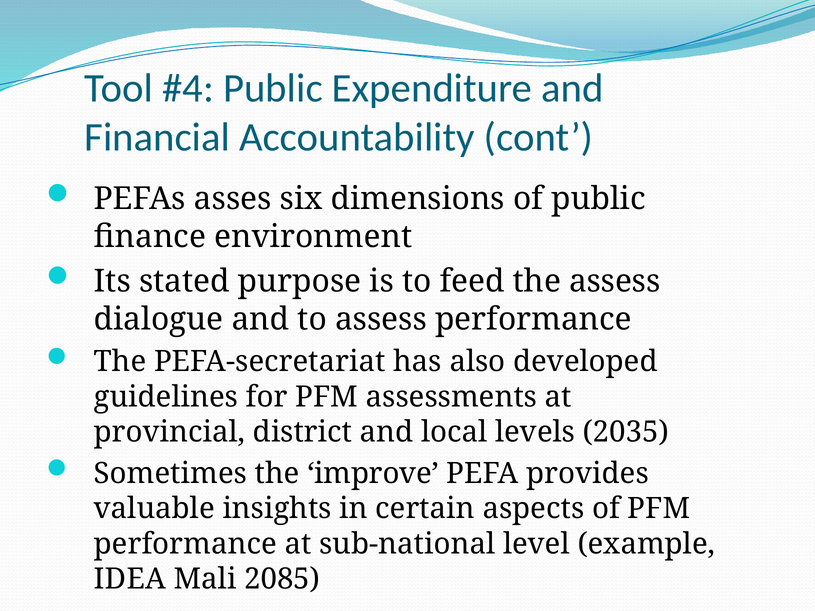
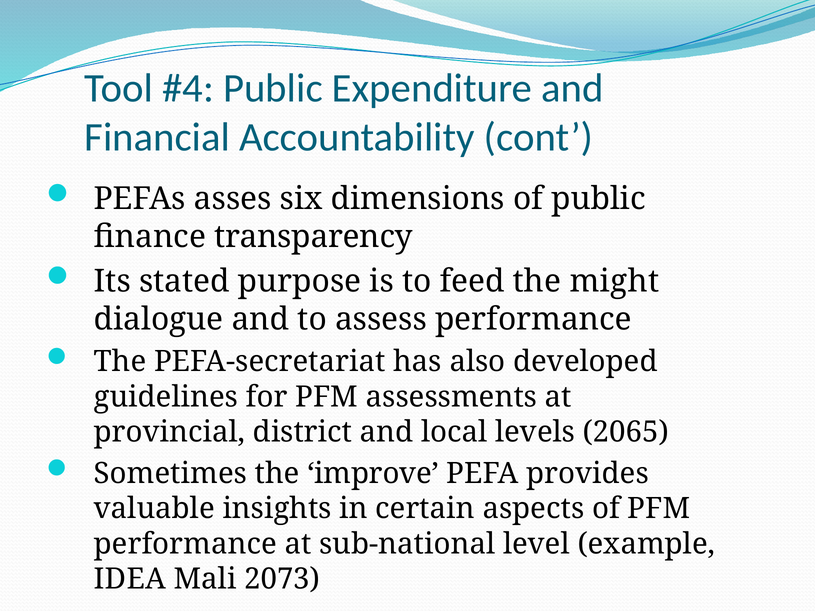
environment: environment -> transparency
the assess: assess -> might
2035: 2035 -> 2065
2085: 2085 -> 2073
